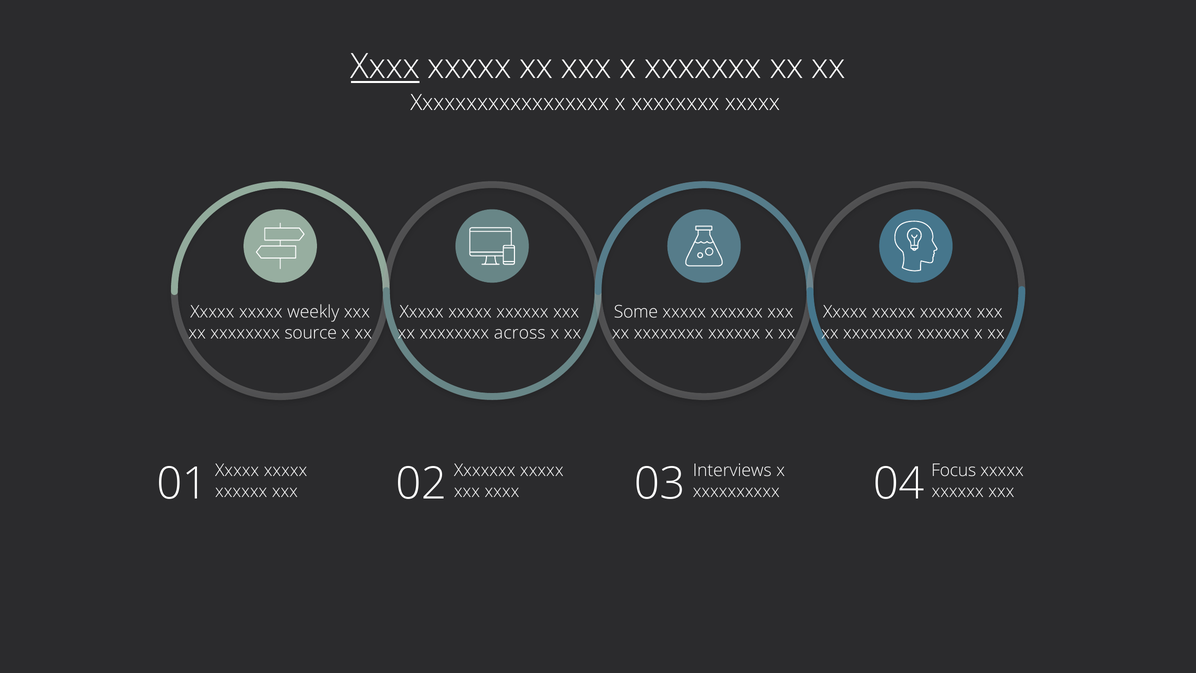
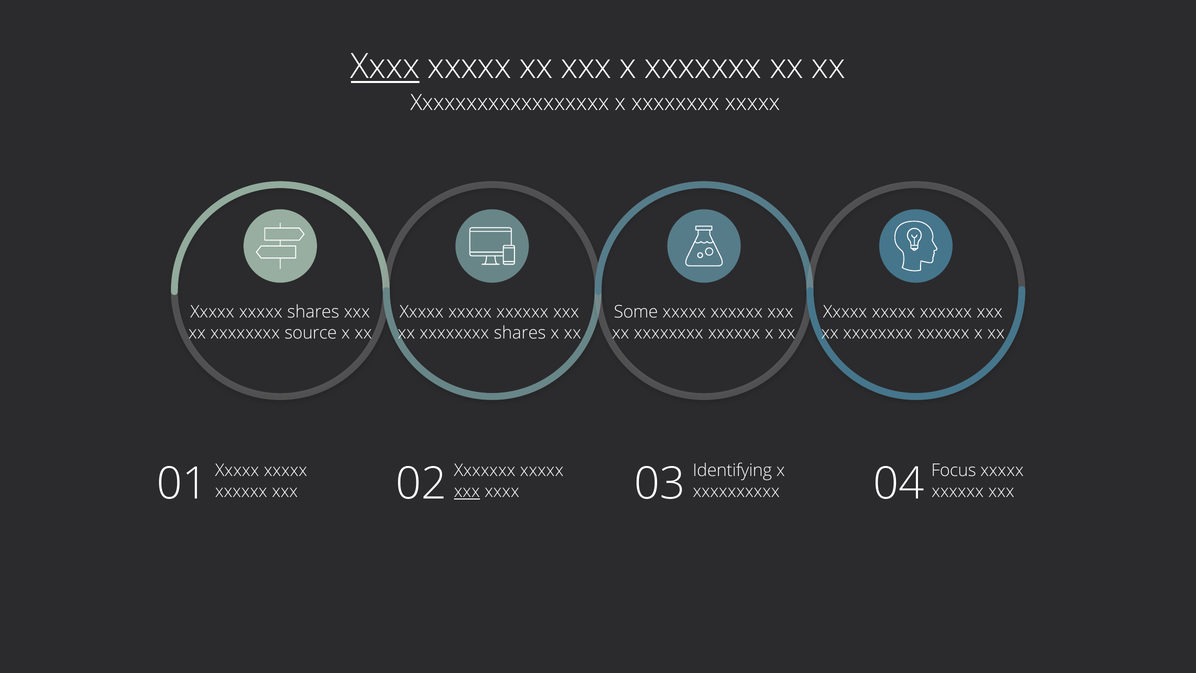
xxxxx weekly: weekly -> shares
xxxxxxxx across: across -> shares
Interviews: Interviews -> Identifying
xxx at (467, 491) underline: none -> present
